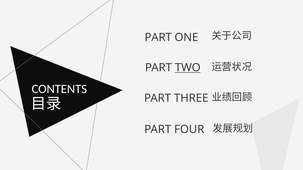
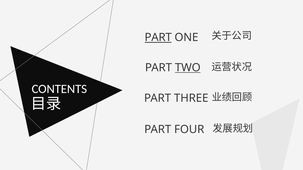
PART at (158, 38) underline: none -> present
